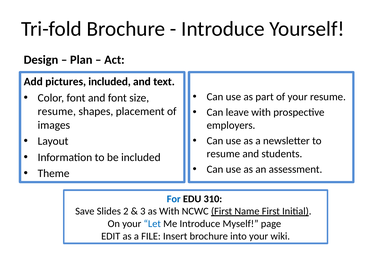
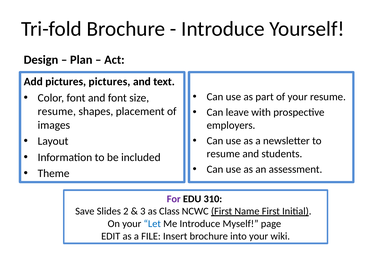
pictures included: included -> pictures
For colour: blue -> purple
as With: With -> Class
